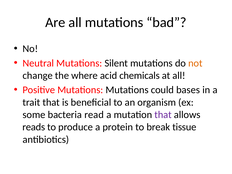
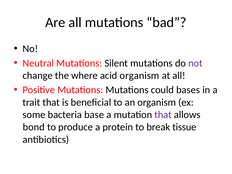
not colour: orange -> purple
acid chemicals: chemicals -> organism
read: read -> base
reads: reads -> bond
